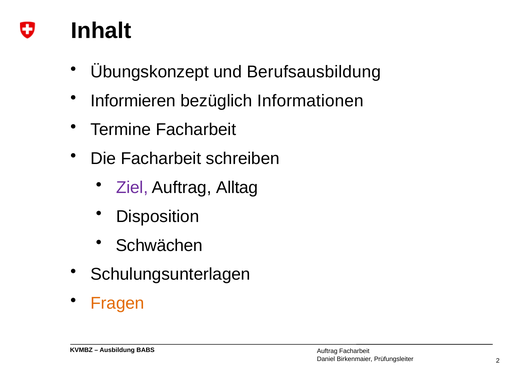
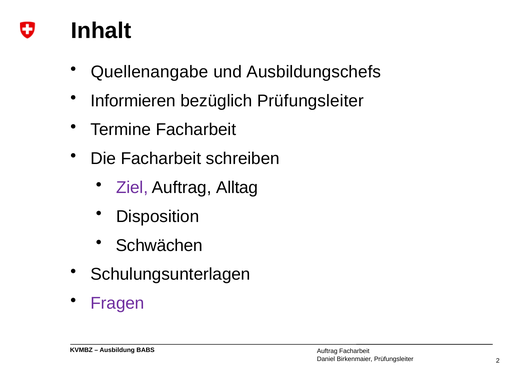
Übungskonzept: Übungskonzept -> Quellenangabe
Berufsausbildung: Berufsausbildung -> Ausbildungschefs
bezüglich Informationen: Informationen -> Prüfungsleiter
Fragen colour: orange -> purple
